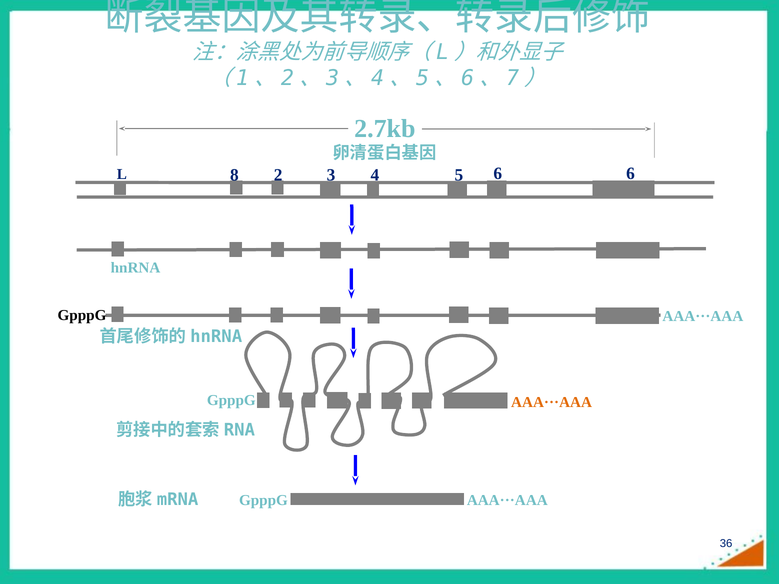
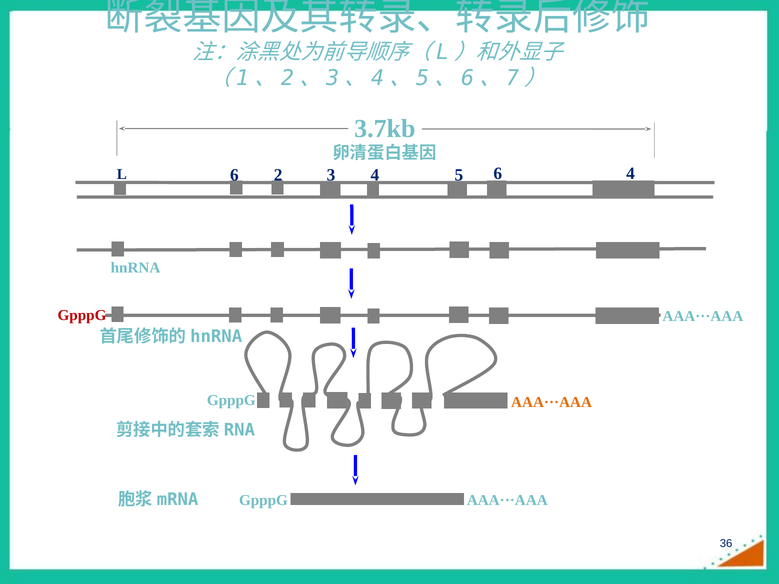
2.7kb: 2.7kb -> 3.7kb
L 8: 8 -> 6
2 6: 6 -> 4
GpppG at (82, 316) colour: black -> red
